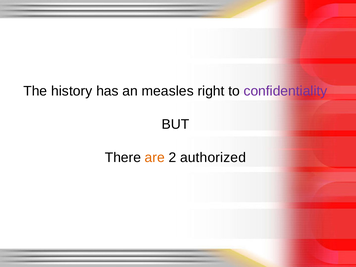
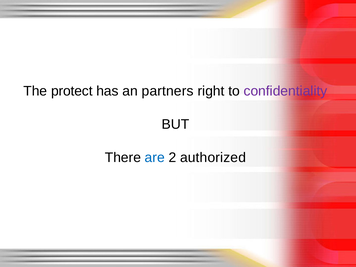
history: history -> protect
measles: measles -> partners
are colour: orange -> blue
